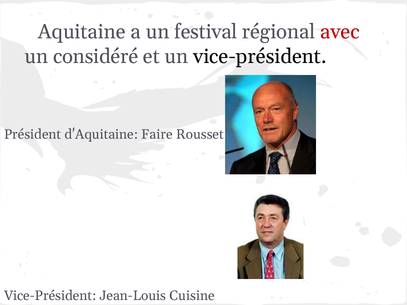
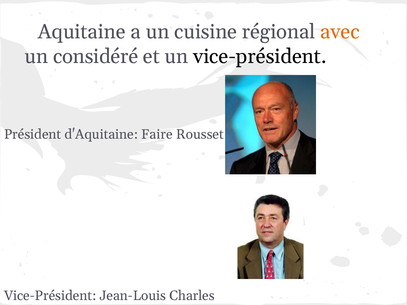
festival: festival -> cuisine
avec colour: red -> orange
Cuisine: Cuisine -> Charles
